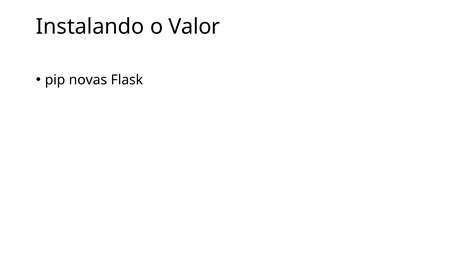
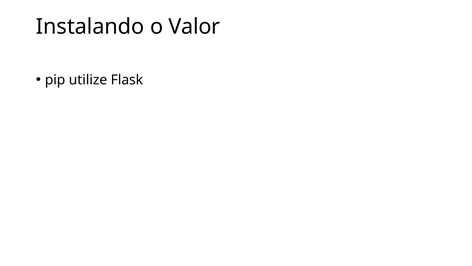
novas: novas -> utilize
